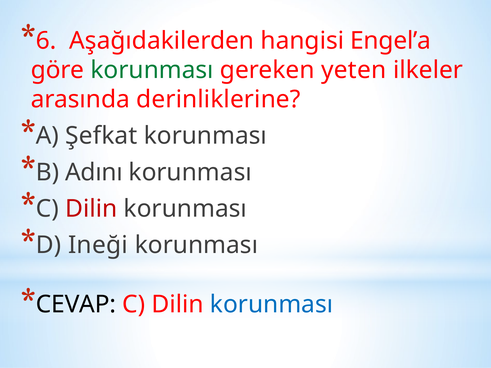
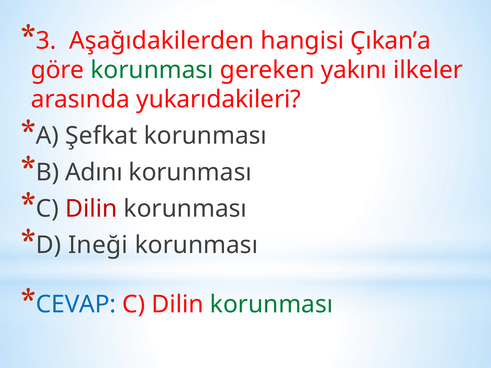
6: 6 -> 3
Engel’a: Engel’a -> Çıkan’a
yeten: yeten -> yakını
derinliklerine: derinliklerine -> yukarıdakileri
CEVAP colour: black -> blue
korunması at (272, 305) colour: blue -> green
